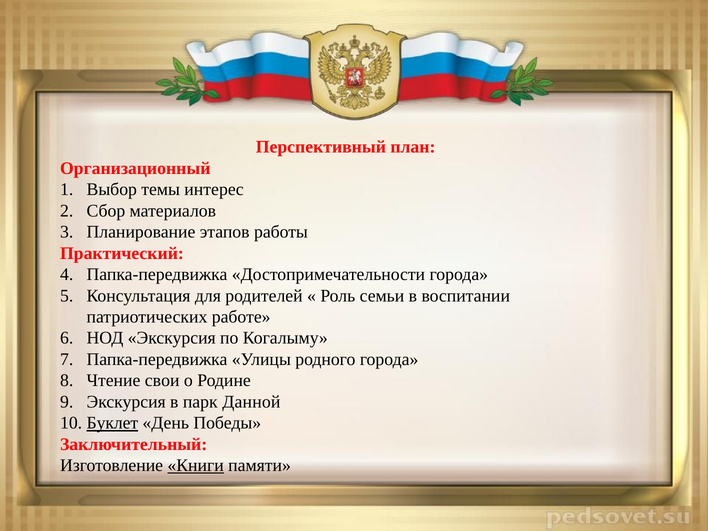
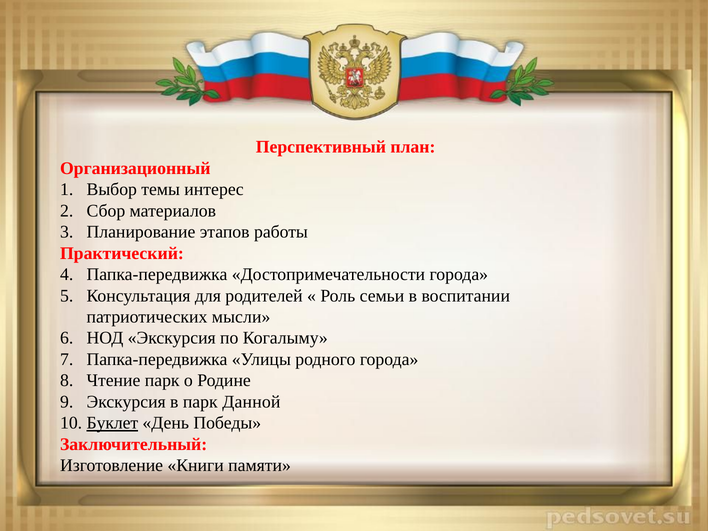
работе: работе -> мысли
Чтение свои: свои -> парк
Книги underline: present -> none
